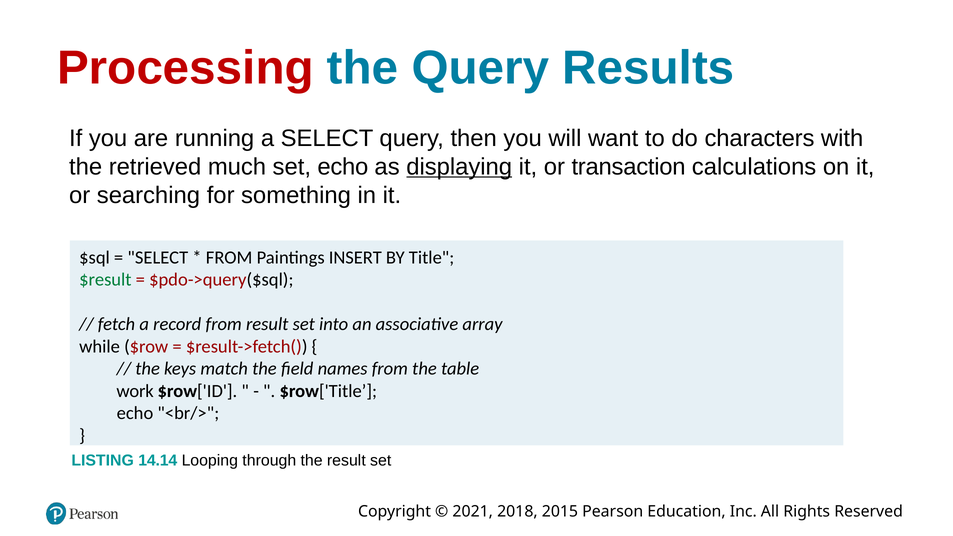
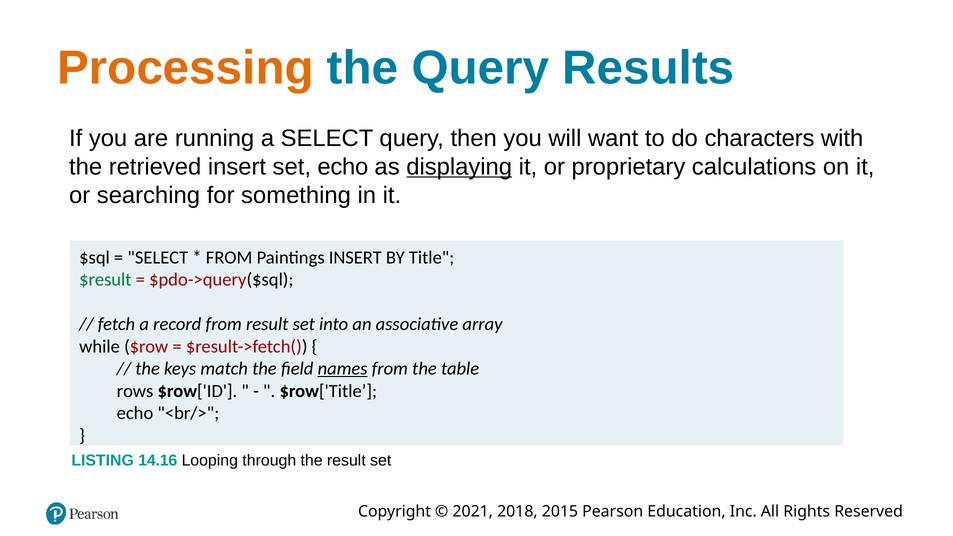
Processing colour: red -> orange
retrieved much: much -> insert
transaction: transaction -> proprietary
names underline: none -> present
work: work -> rows
14.14: 14.14 -> 14.16
